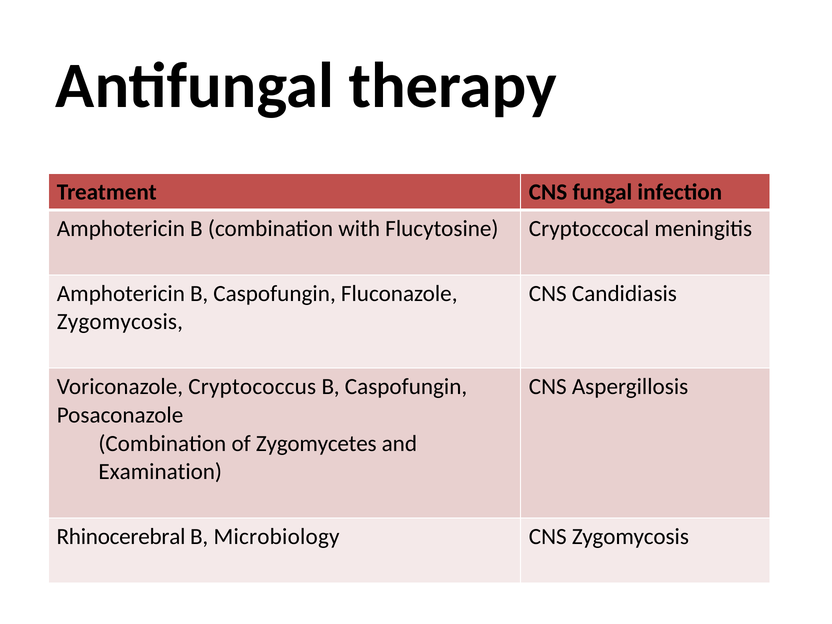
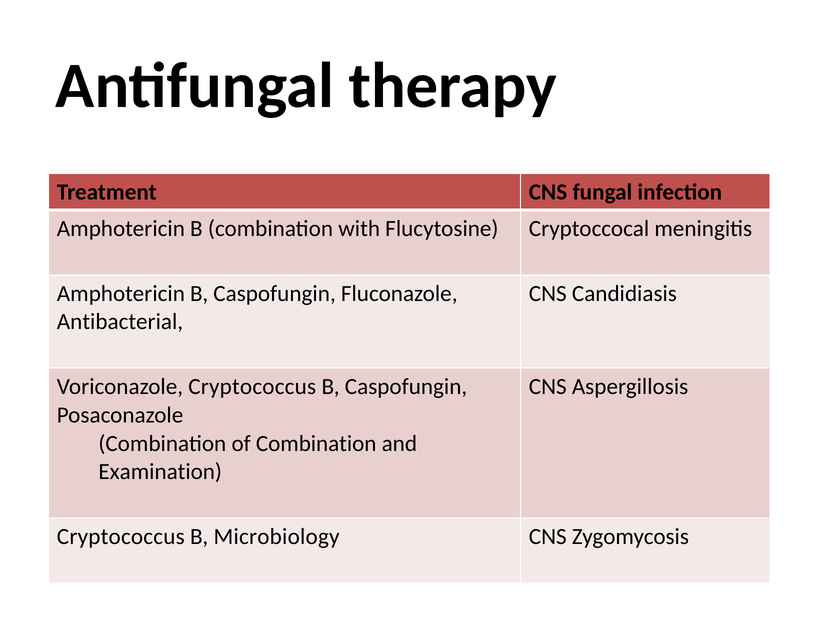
Zygomycosis at (120, 322): Zygomycosis -> Antibacterial
of Zygomycetes: Zygomycetes -> Combination
Rhinocerebral at (121, 537): Rhinocerebral -> Cryptococcus
